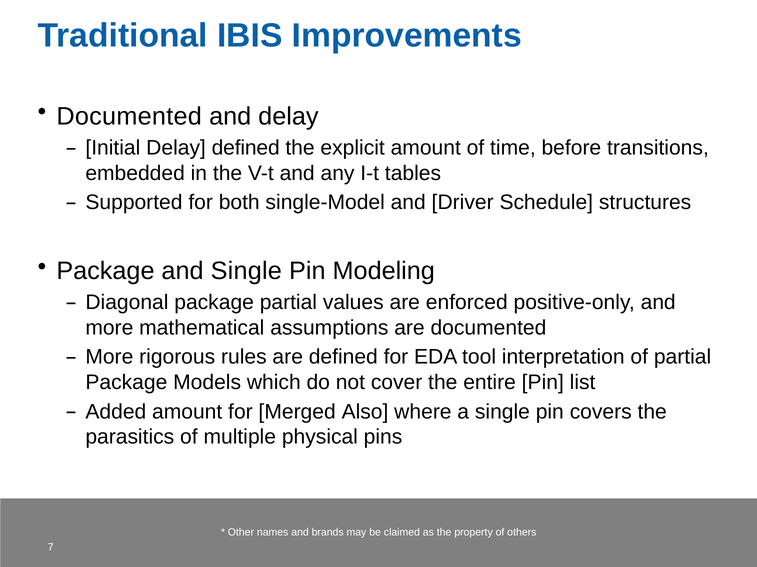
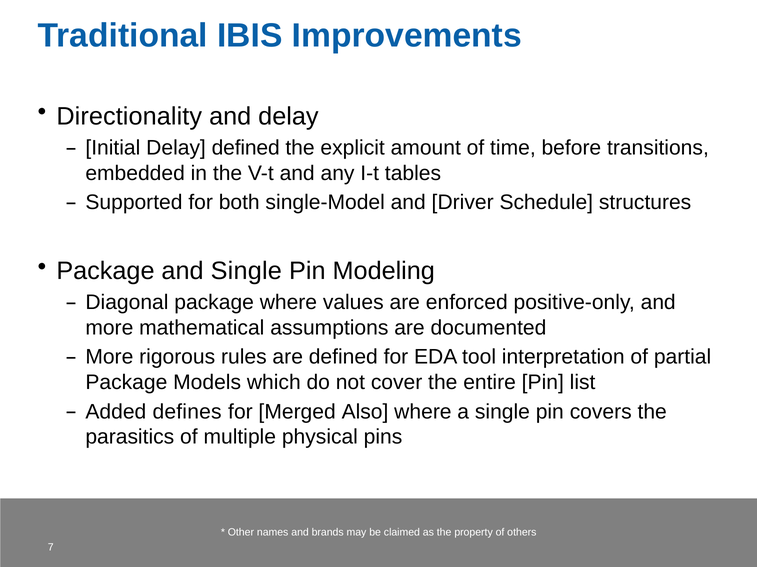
Documented at (129, 116): Documented -> Directionality
package partial: partial -> where
Added amount: amount -> defines
